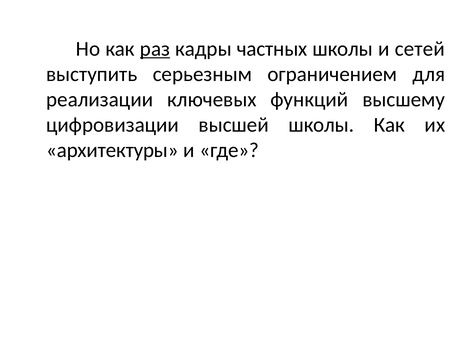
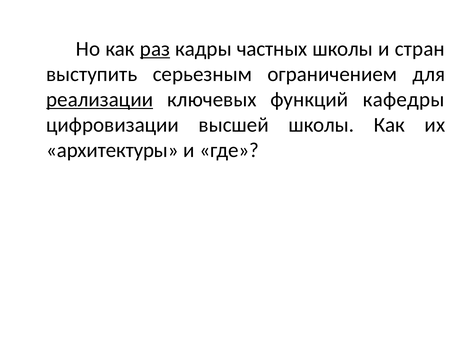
сетей: сетей -> стран
реализации underline: none -> present
высшему: высшему -> кафедры
